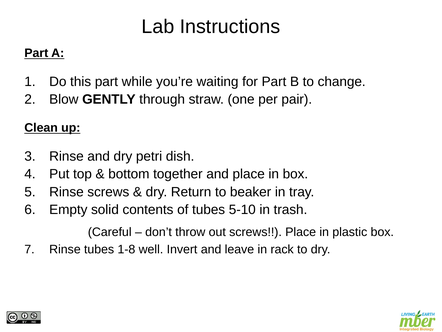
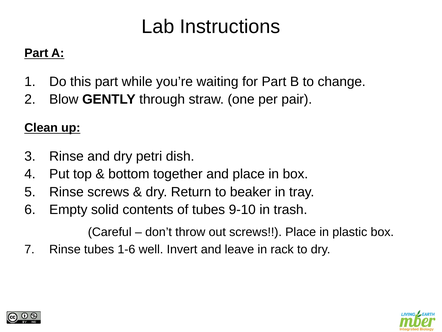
5-10: 5-10 -> 9-10
1-8: 1-8 -> 1-6
